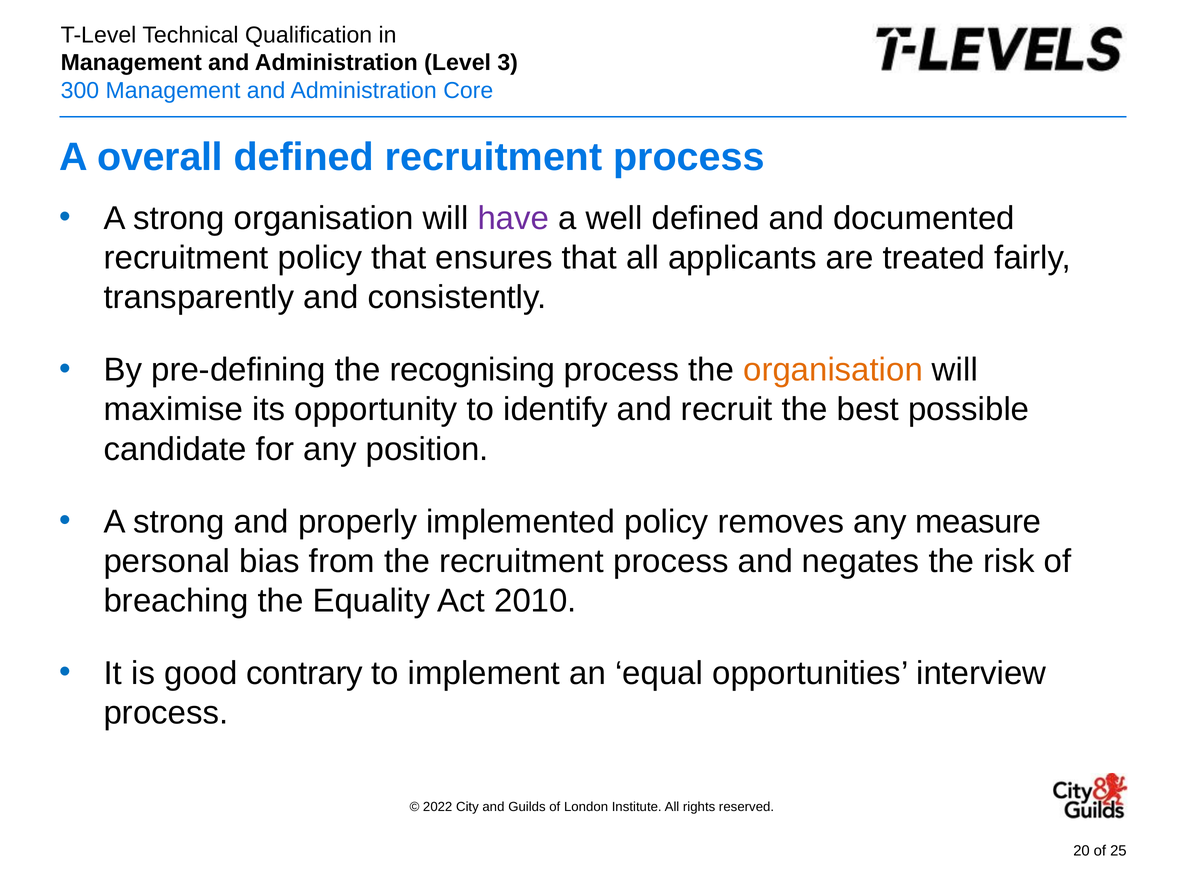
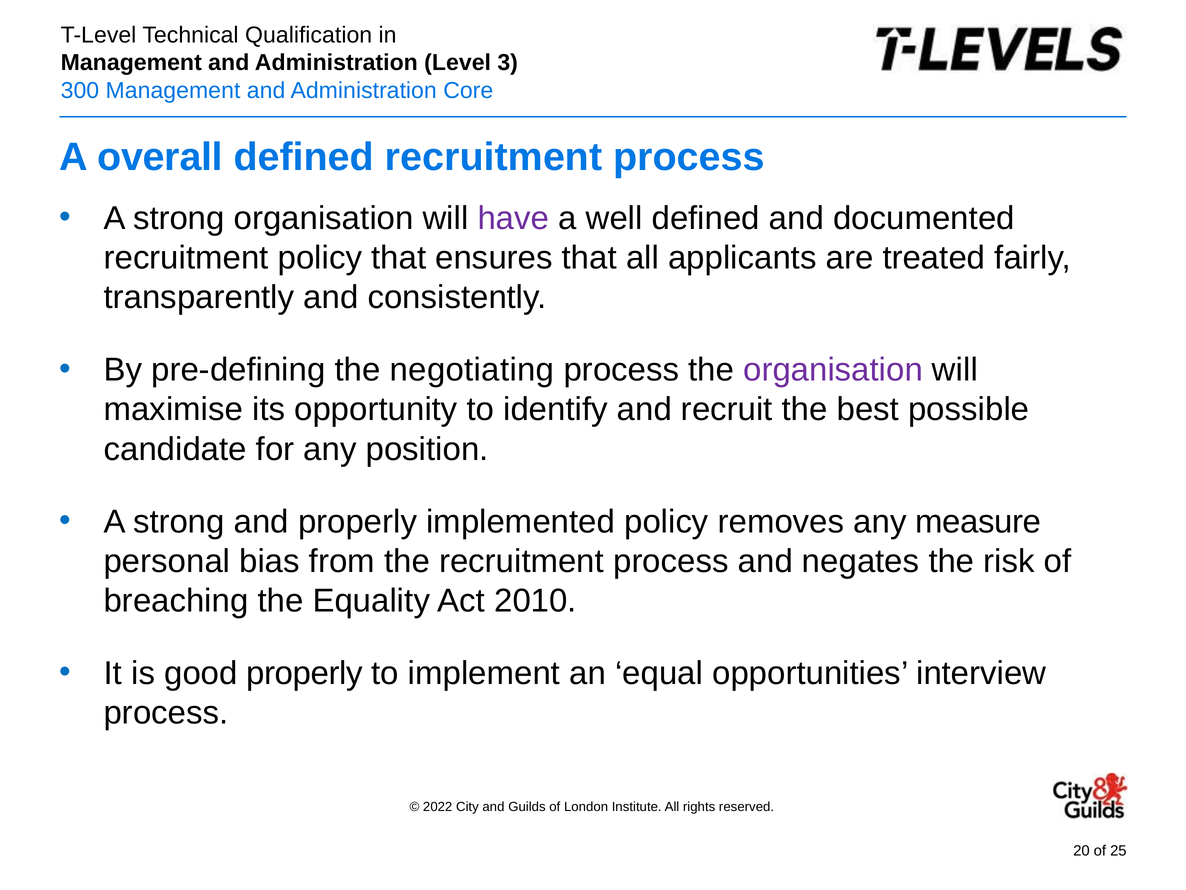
recognising: recognising -> negotiating
organisation at (833, 370) colour: orange -> purple
good contrary: contrary -> properly
